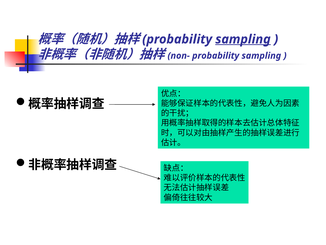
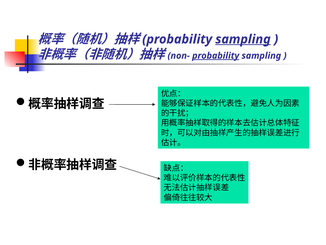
probability at (216, 56) underline: none -> present
